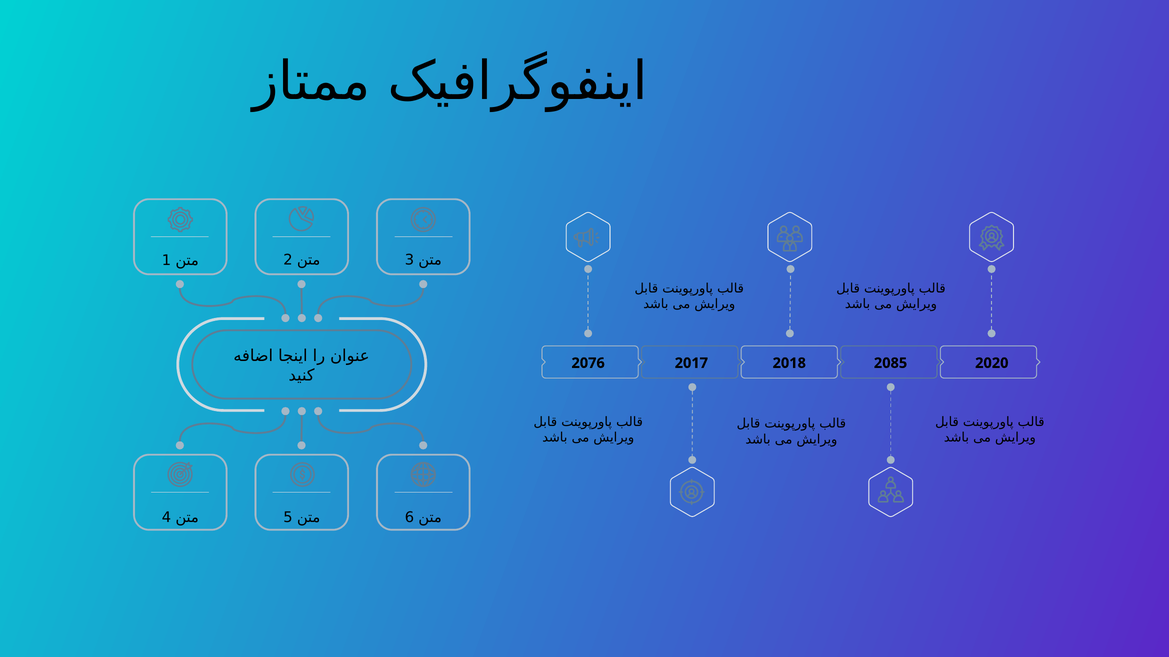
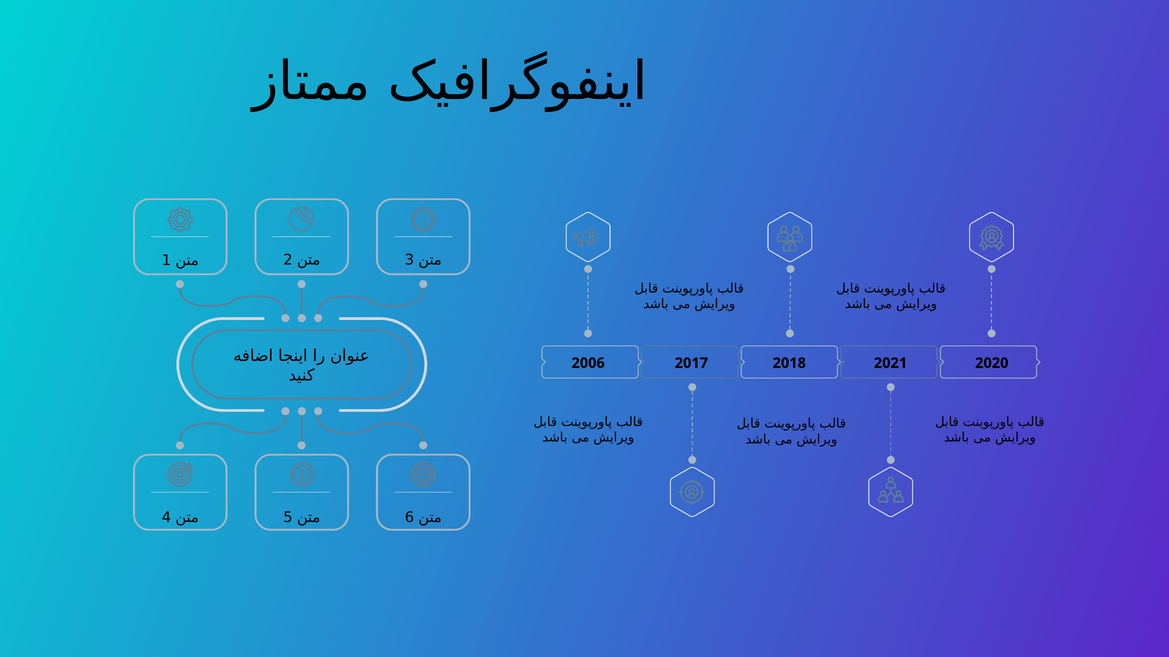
2076: 2076 -> 2006
2085: 2085 -> 2021
